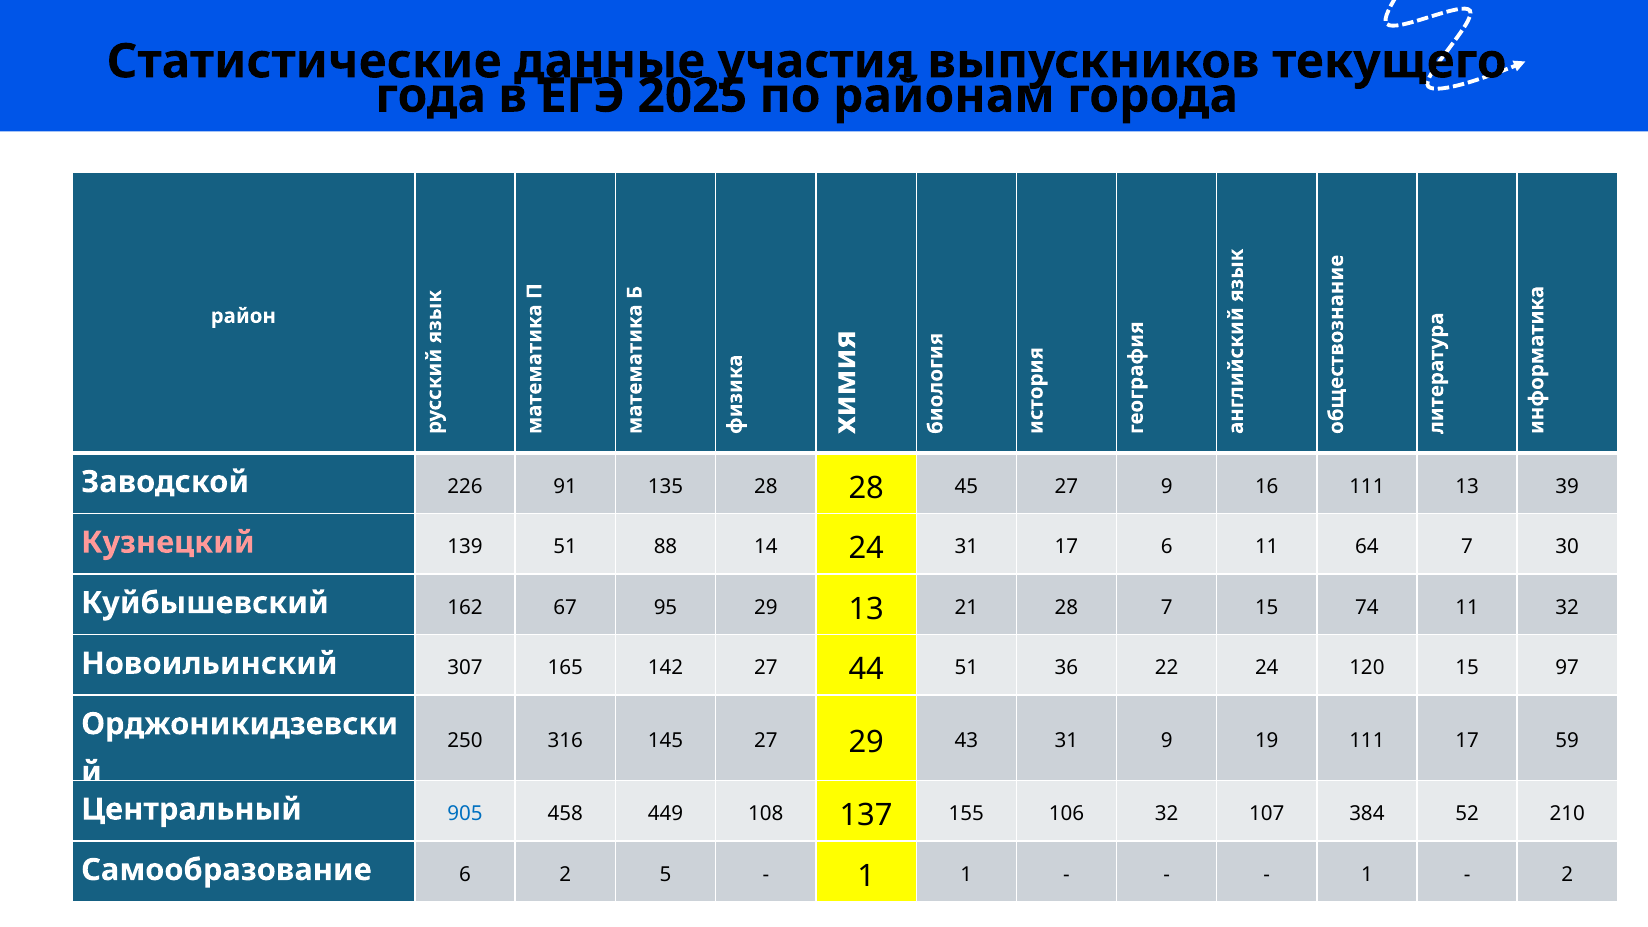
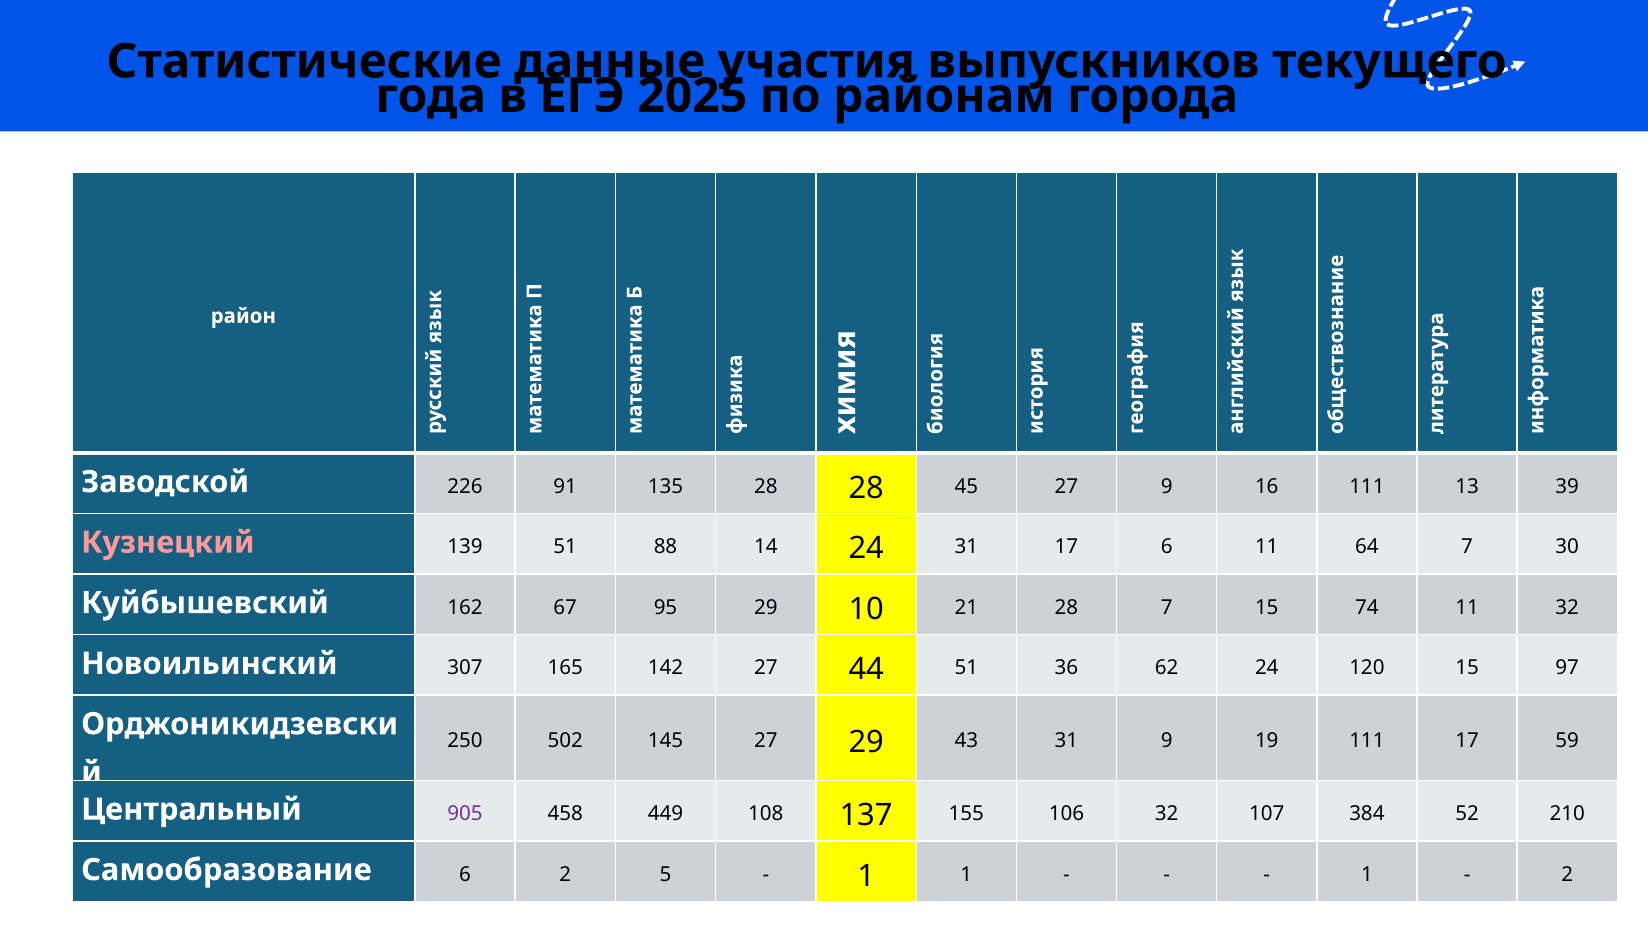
29 13: 13 -> 10
22: 22 -> 62
316: 316 -> 502
905 colour: blue -> purple
